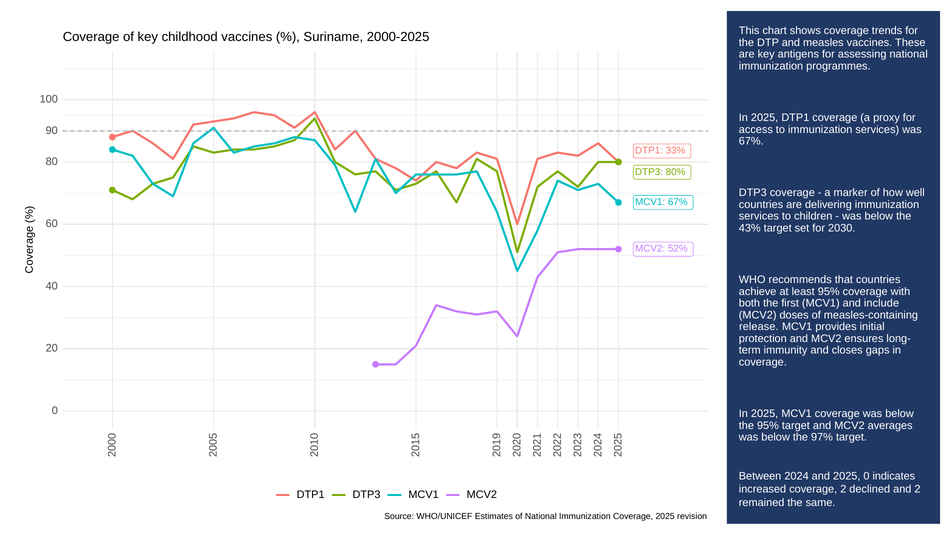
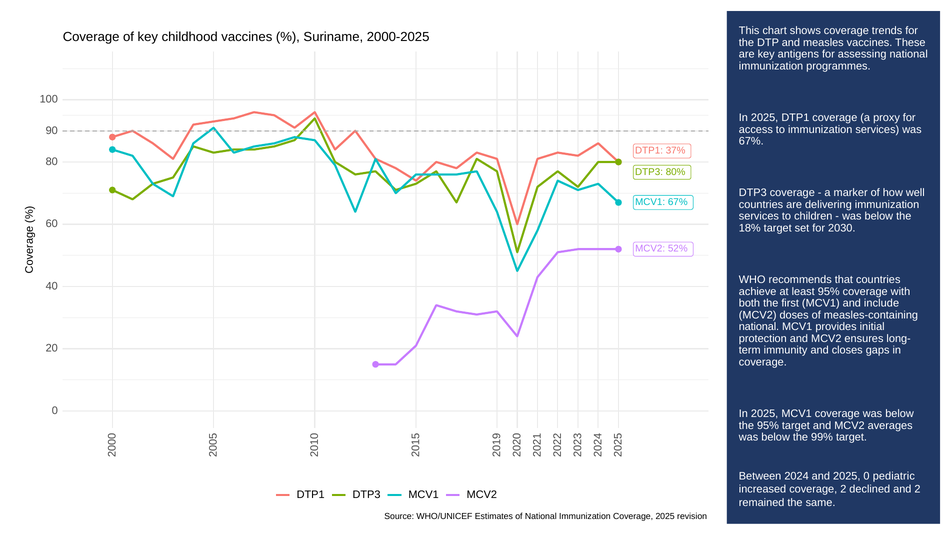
33%: 33% -> 37%
43%: 43% -> 18%
release at (759, 327): release -> national
97%: 97% -> 99%
indicates: indicates -> pediatric
